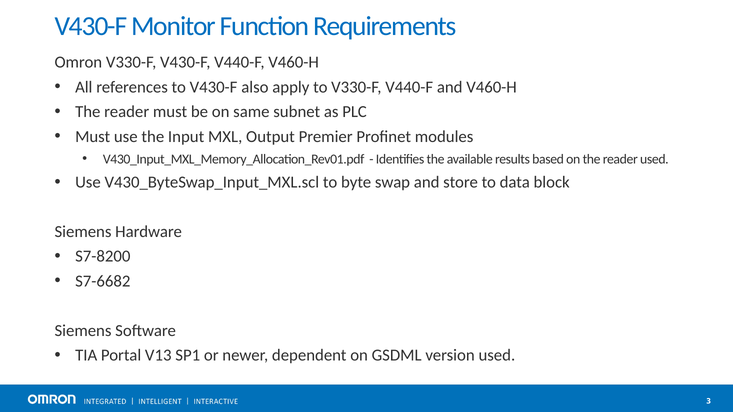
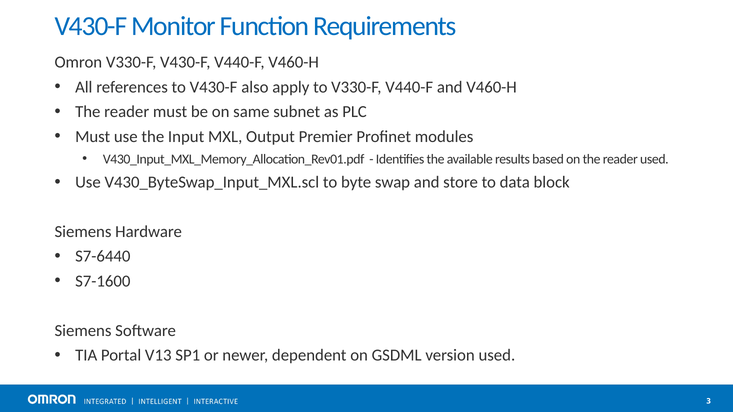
S7-8200: S7-8200 -> S7-6440
S7-6682: S7-6682 -> S7-1600
